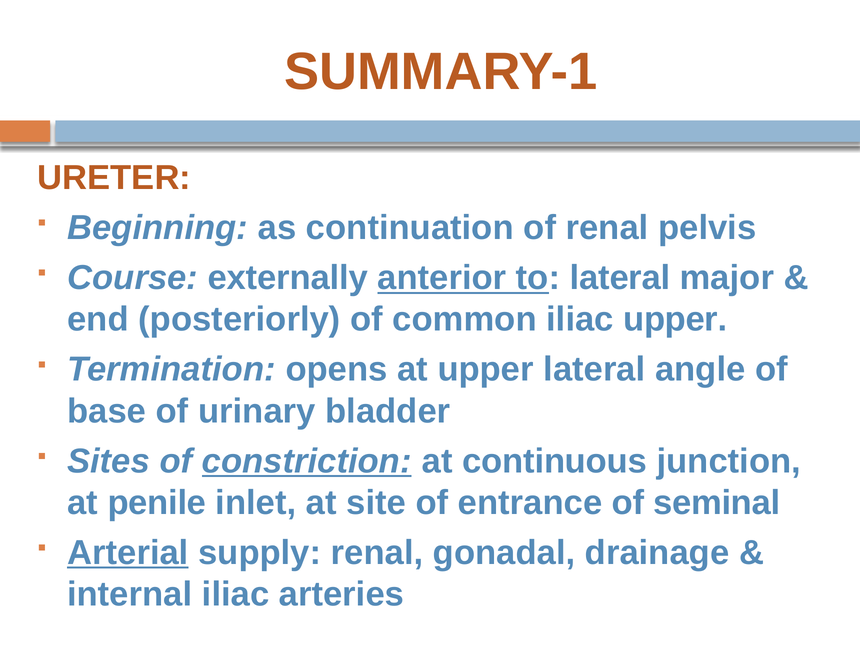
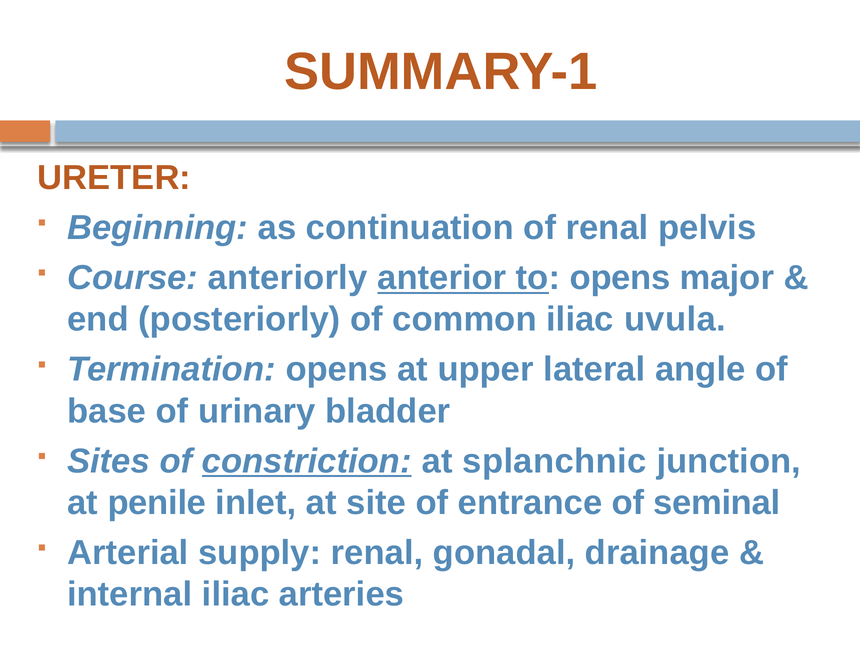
externally: externally -> anteriorly
to lateral: lateral -> opens
iliac upper: upper -> uvula
continuous: continuous -> splanchnic
Arterial underline: present -> none
